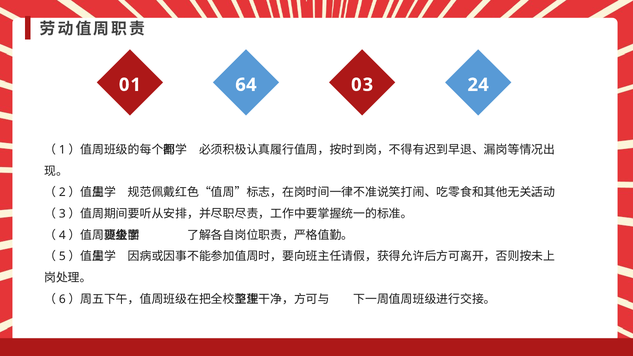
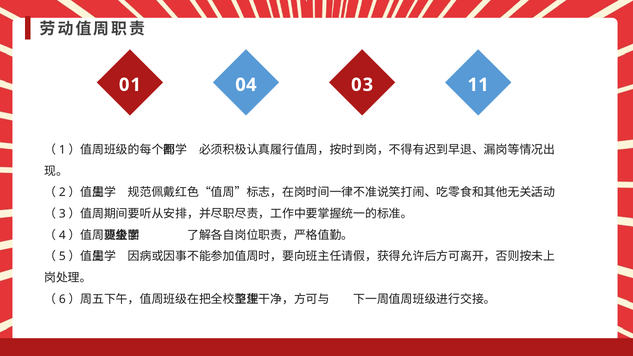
64: 64 -> 04
24: 24 -> 11
